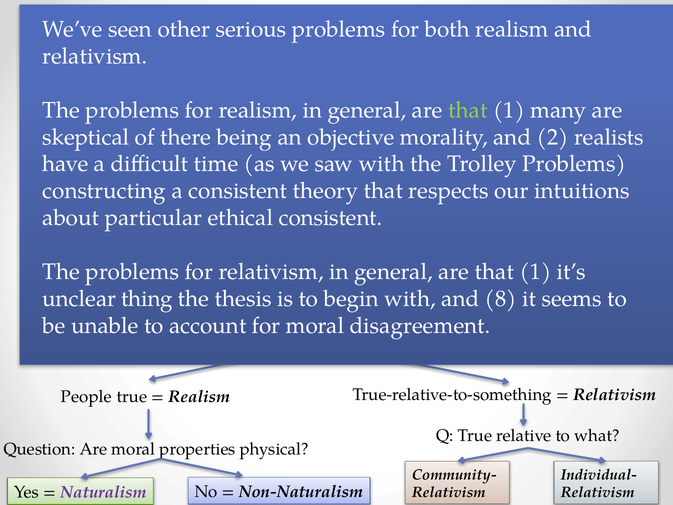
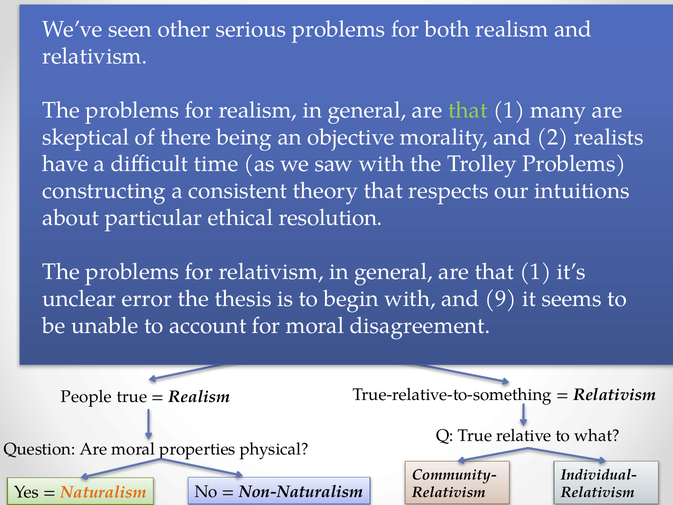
ethical consistent: consistent -> resolution
unclear thing: thing -> error
8: 8 -> 9
Naturalism colour: purple -> orange
